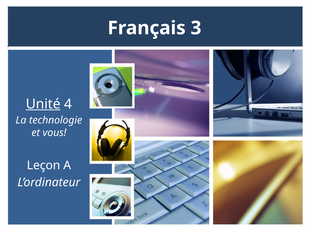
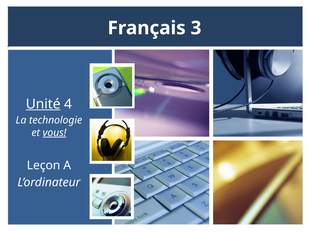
vous underline: none -> present
